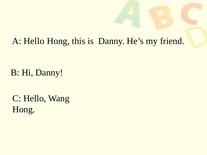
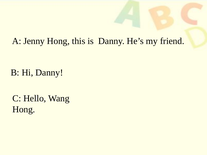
A Hello: Hello -> Jenny
